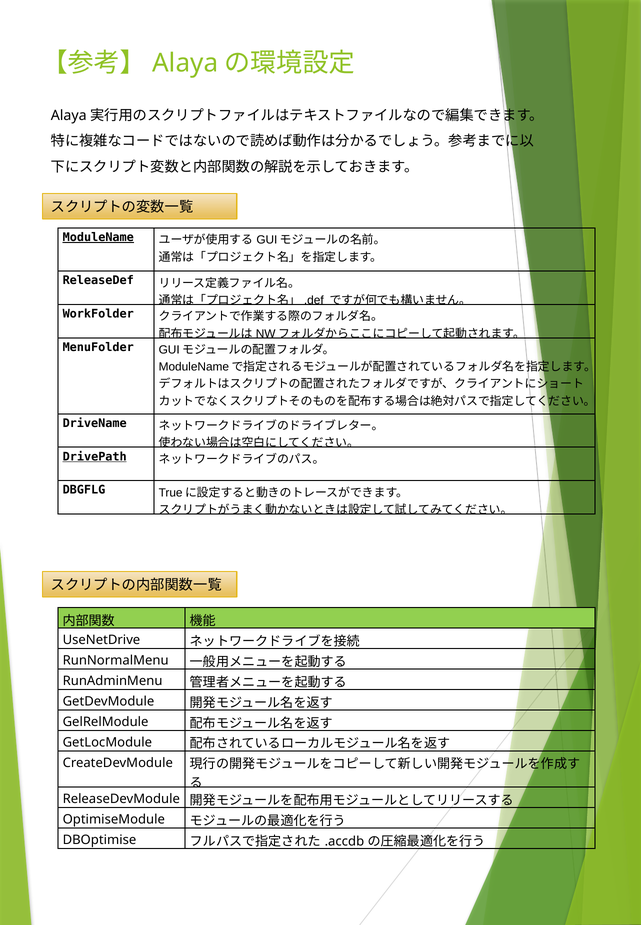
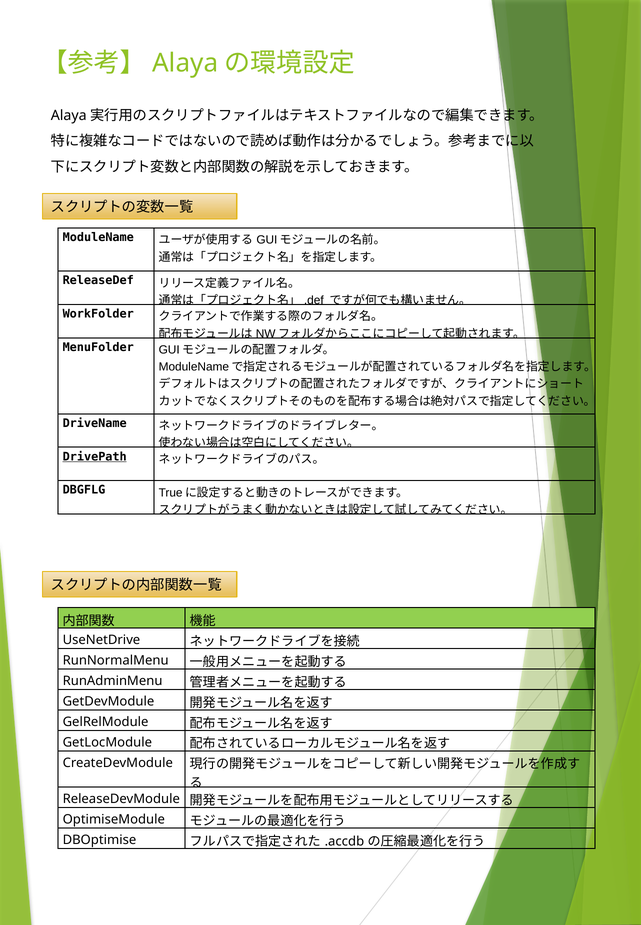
ModuleName underline: present -> none
